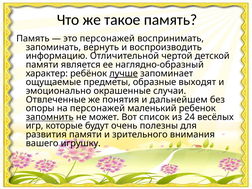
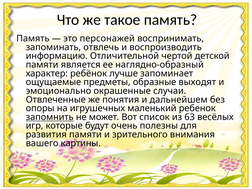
вернуть: вернуть -> отвлечь
лучше underline: present -> none
на персонажей: персонажей -> игрушечных
24: 24 -> 63
игрушку: игрушку -> картины
